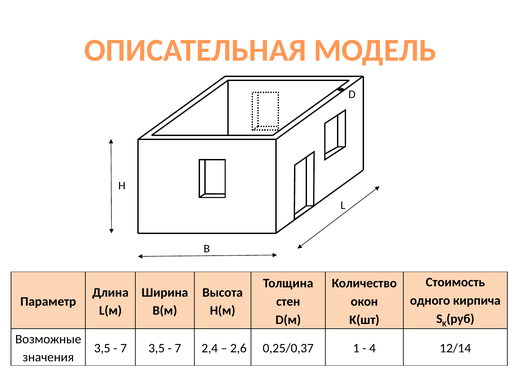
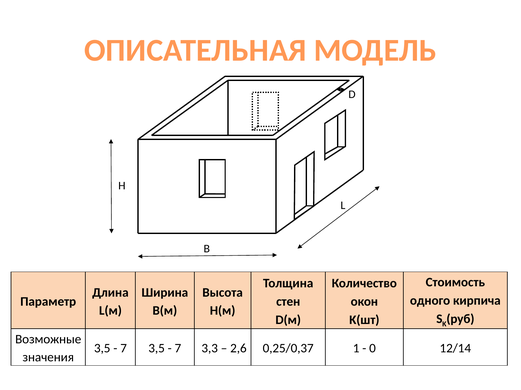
2,4: 2,4 -> 3,3
4: 4 -> 0
